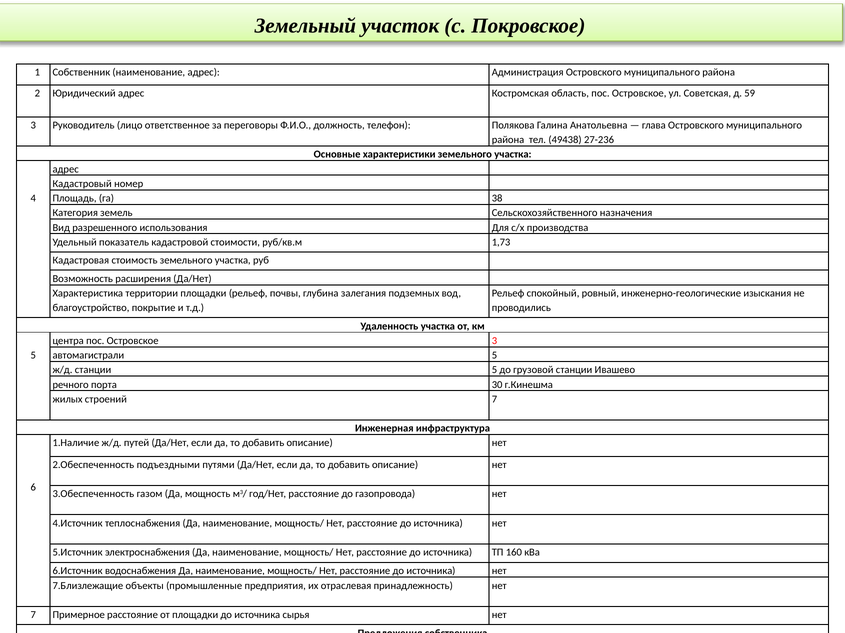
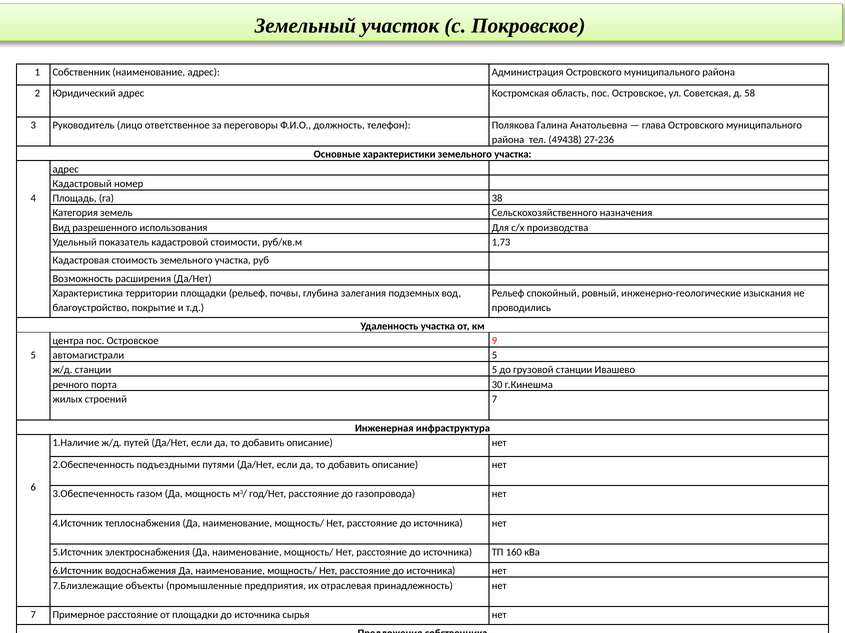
59: 59 -> 58
Островское 3: 3 -> 9
